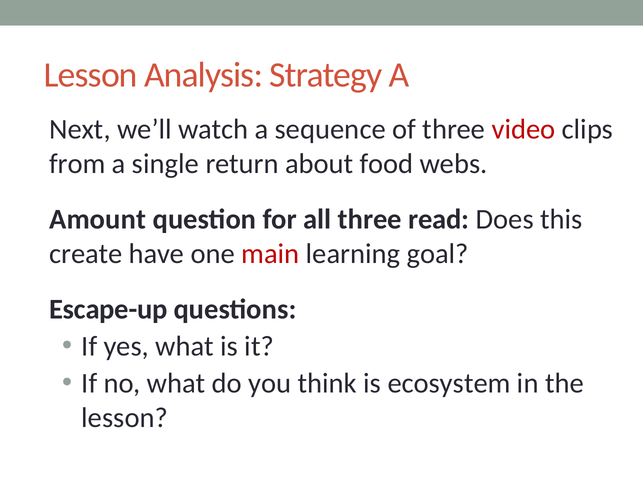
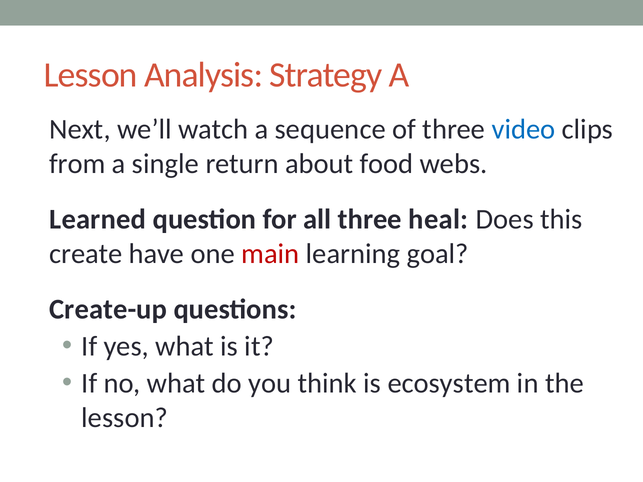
video colour: red -> blue
Amount: Amount -> Learned
read: read -> heal
Escape-up: Escape-up -> Create-up
